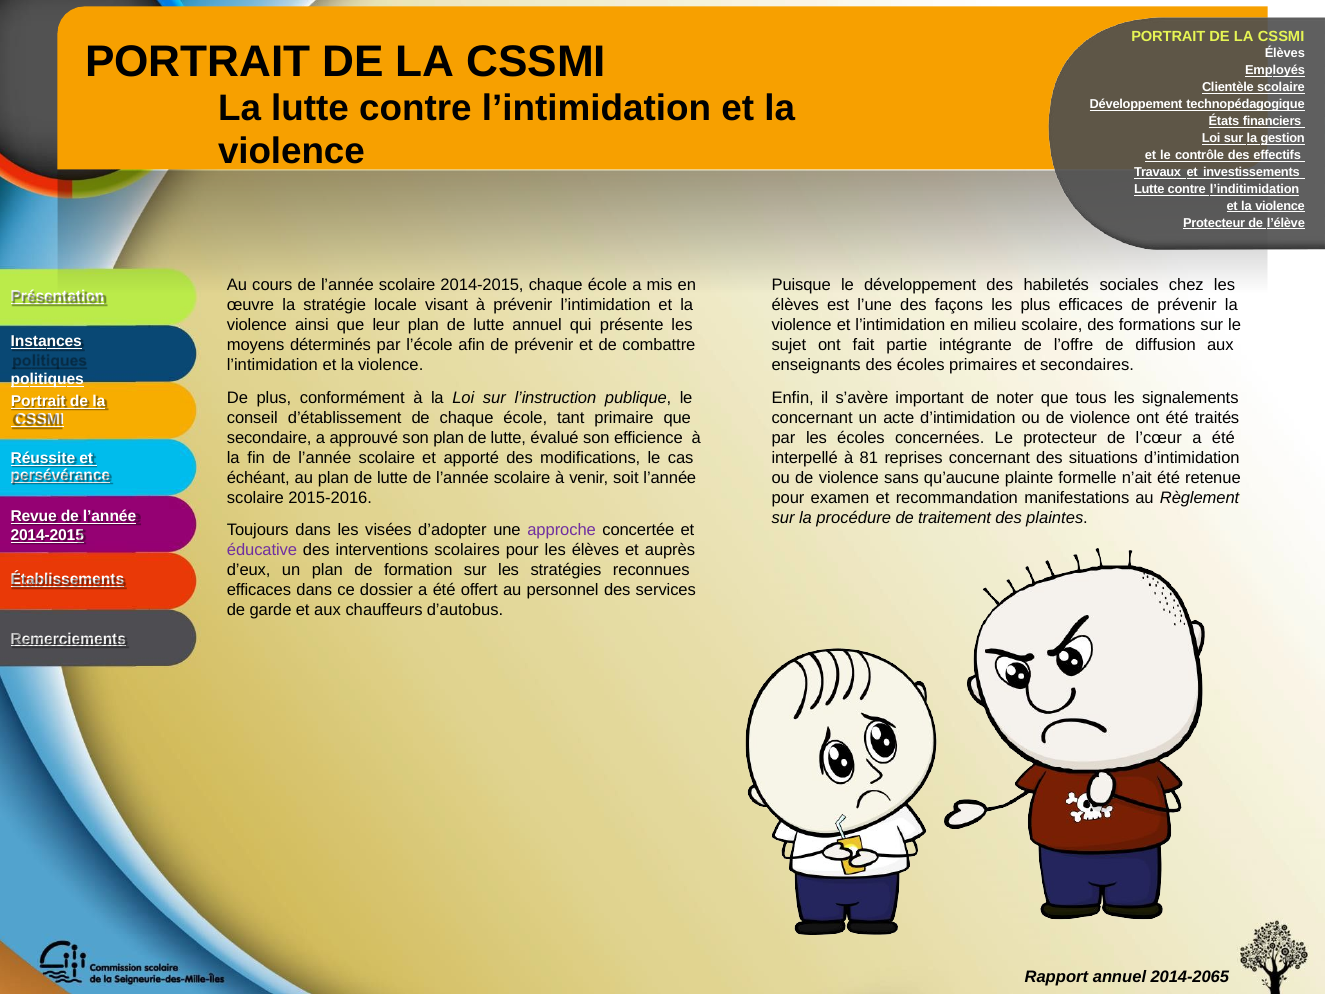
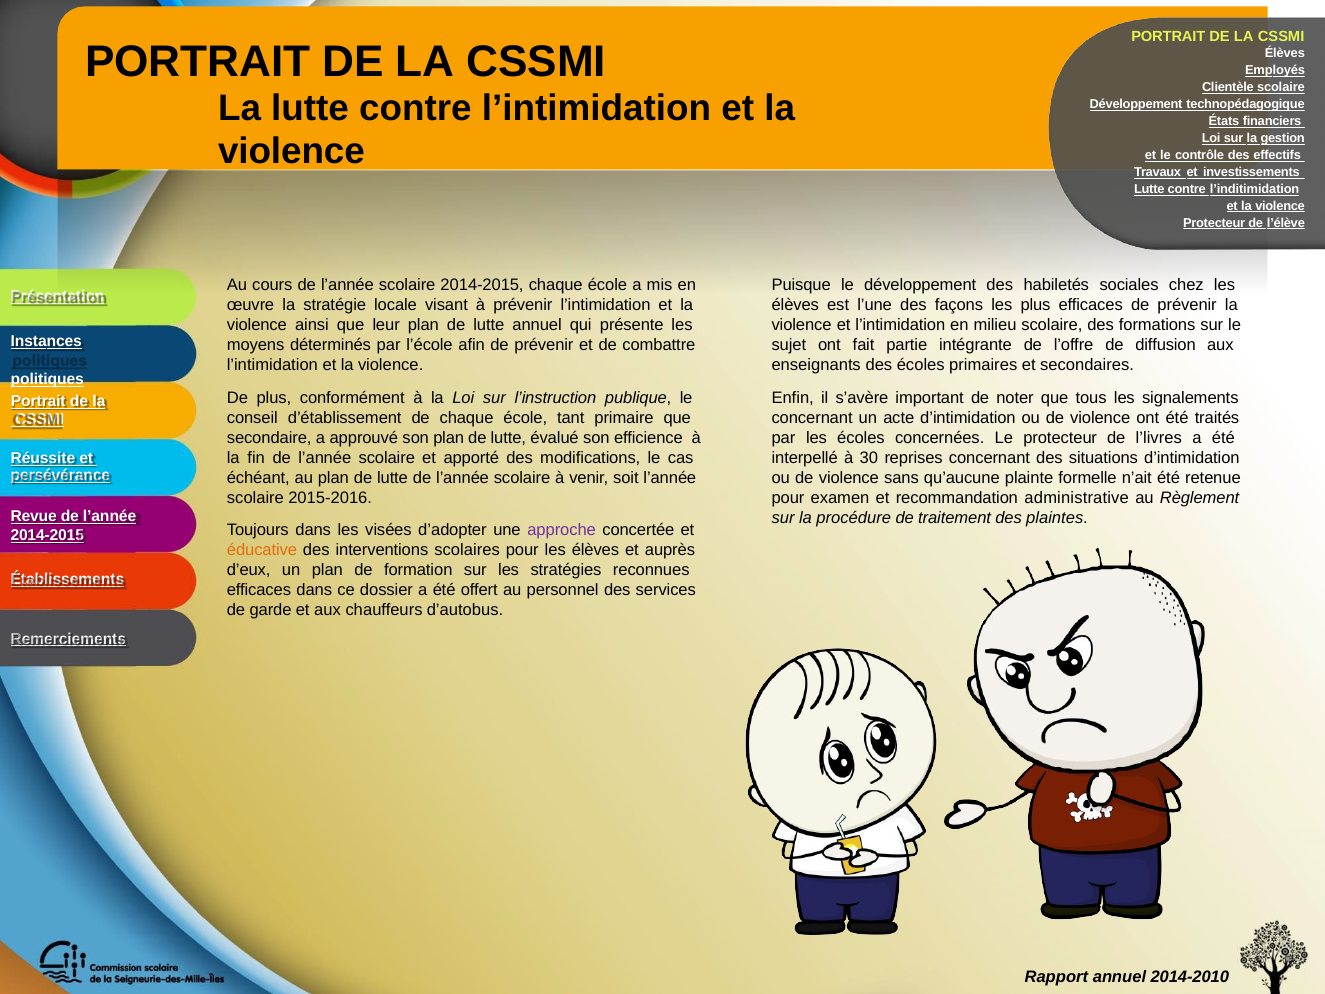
l’cœur: l’cœur -> l’livres
81: 81 -> 30
manifestations: manifestations -> administrative
éducative colour: purple -> orange
2014-2065: 2014-2065 -> 2014-2010
